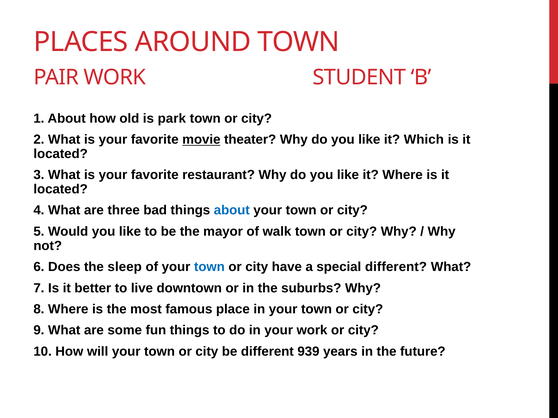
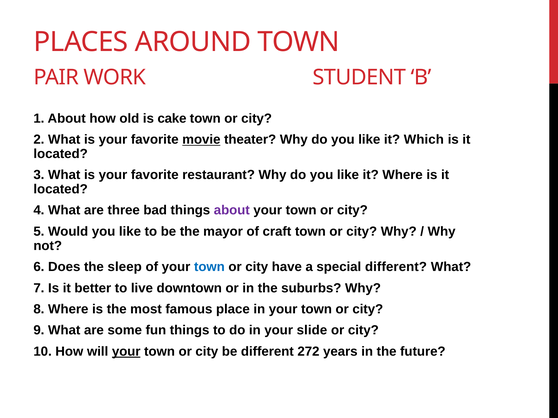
park: park -> cake
about at (232, 211) colour: blue -> purple
walk: walk -> craft
your work: work -> slide
your at (126, 352) underline: none -> present
939: 939 -> 272
